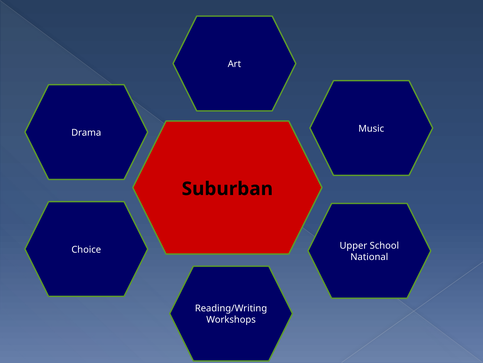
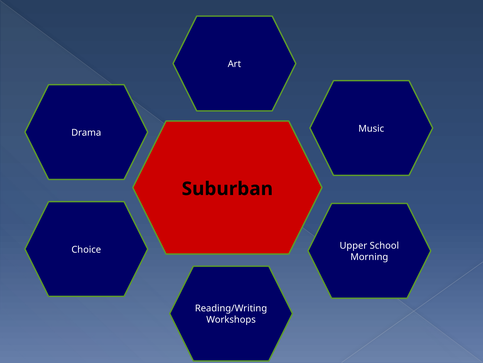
National: National -> Morning
